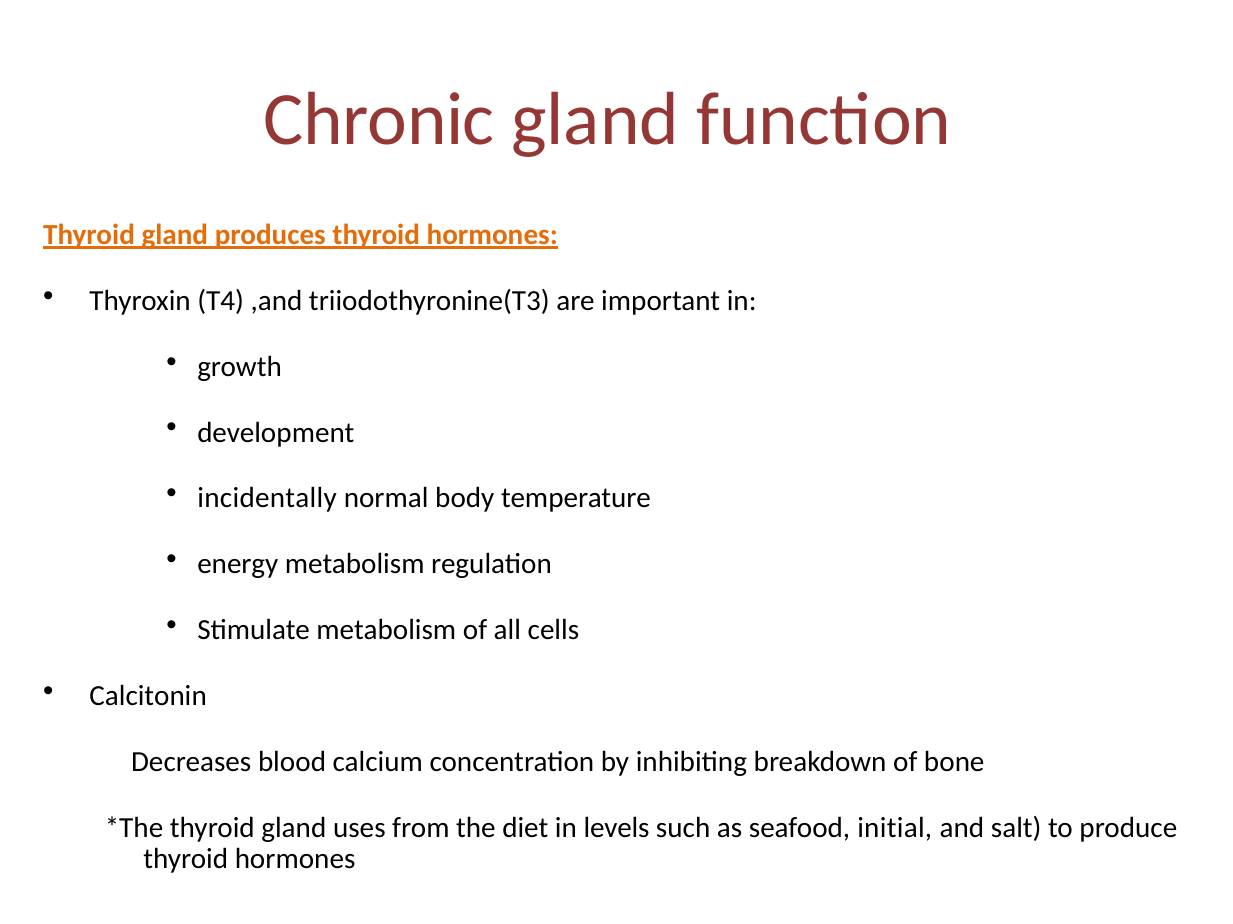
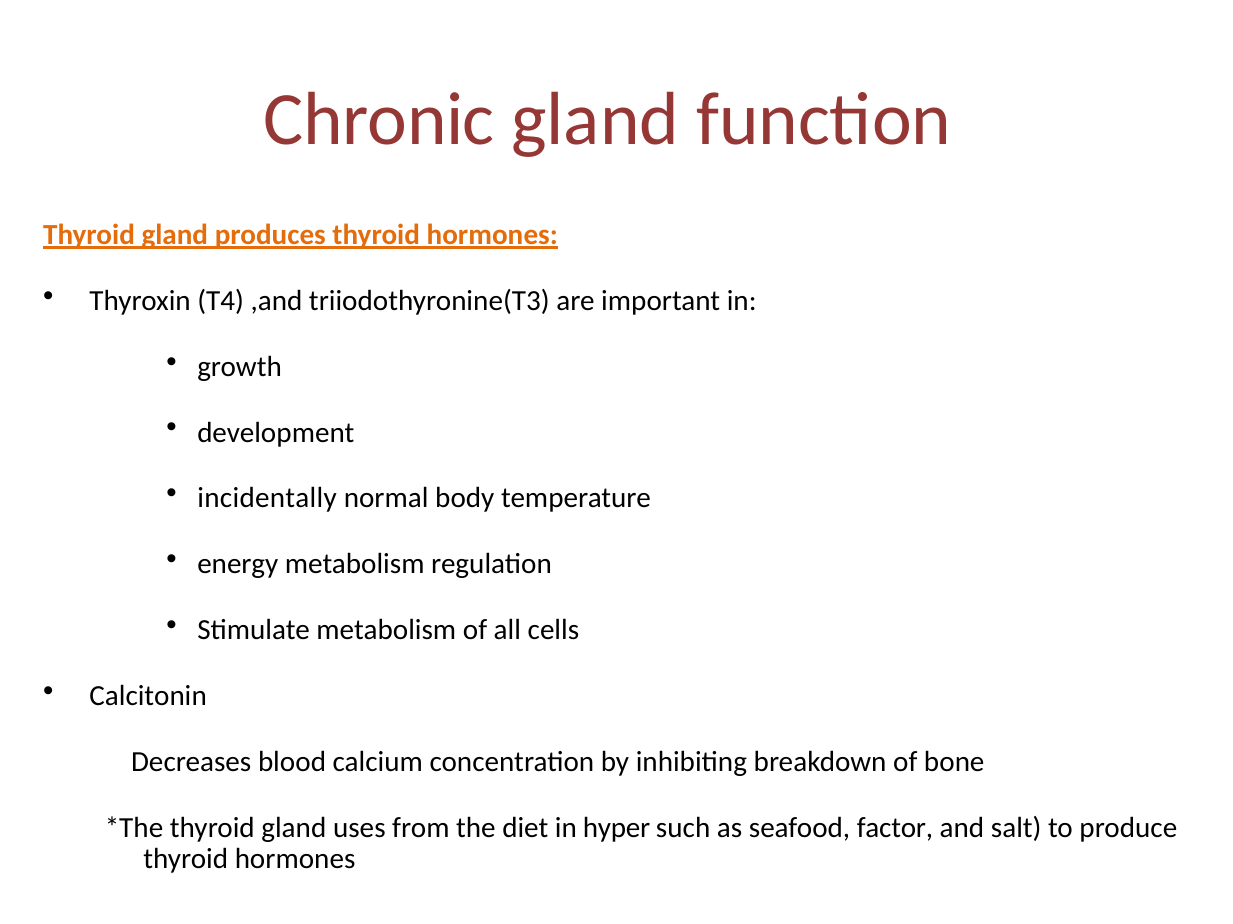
levels: levels -> hyper
initial: initial -> factor
